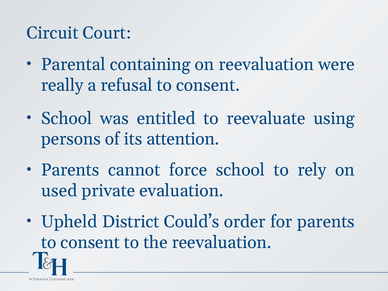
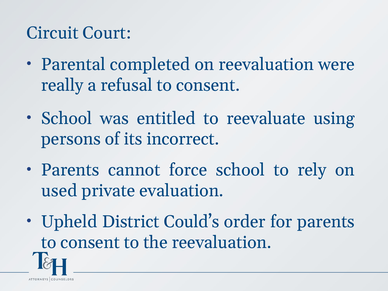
containing: containing -> completed
attention: attention -> incorrect
